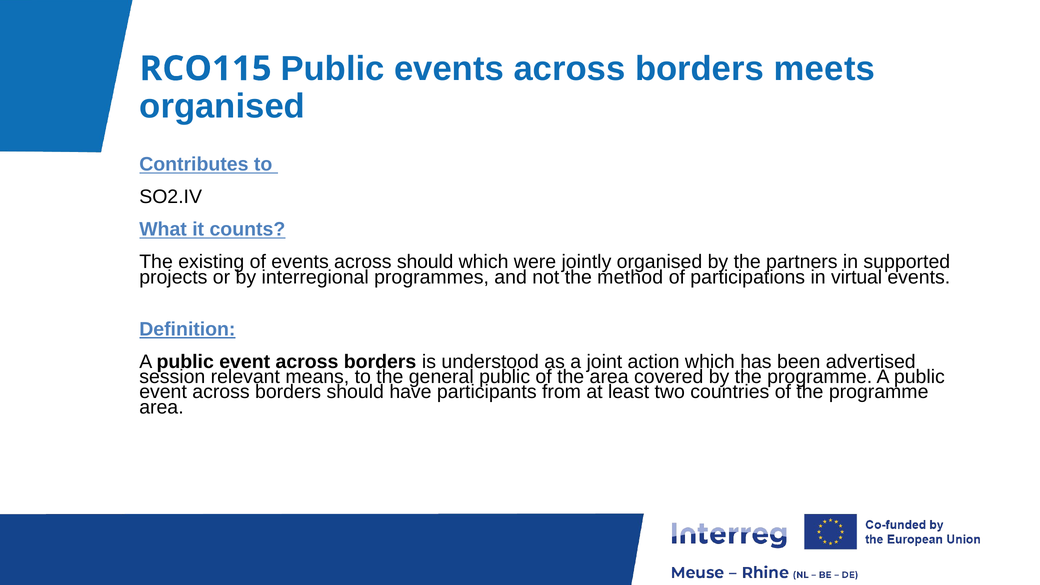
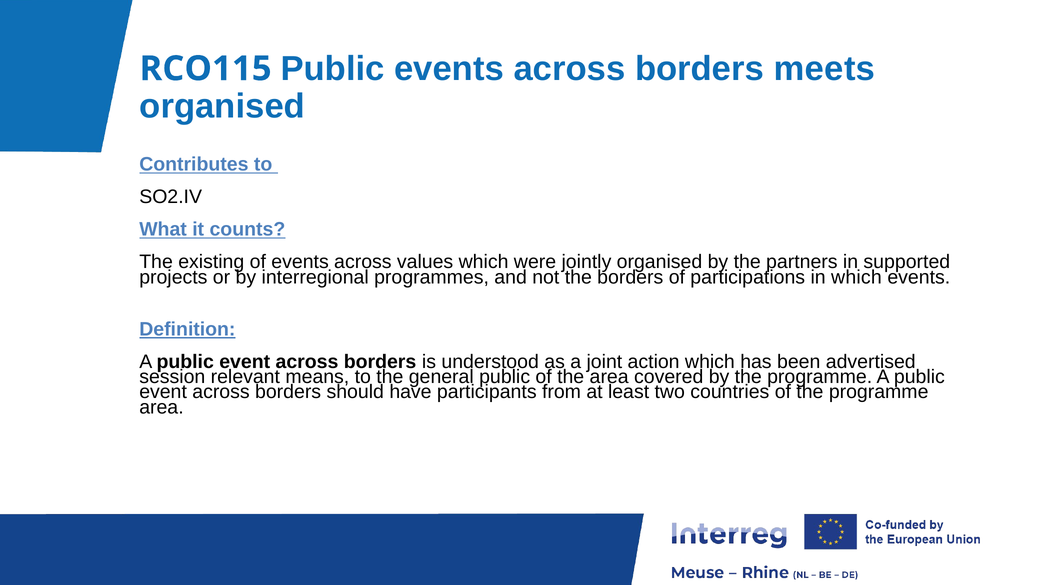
across should: should -> values
the method: method -> borders
in virtual: virtual -> which
